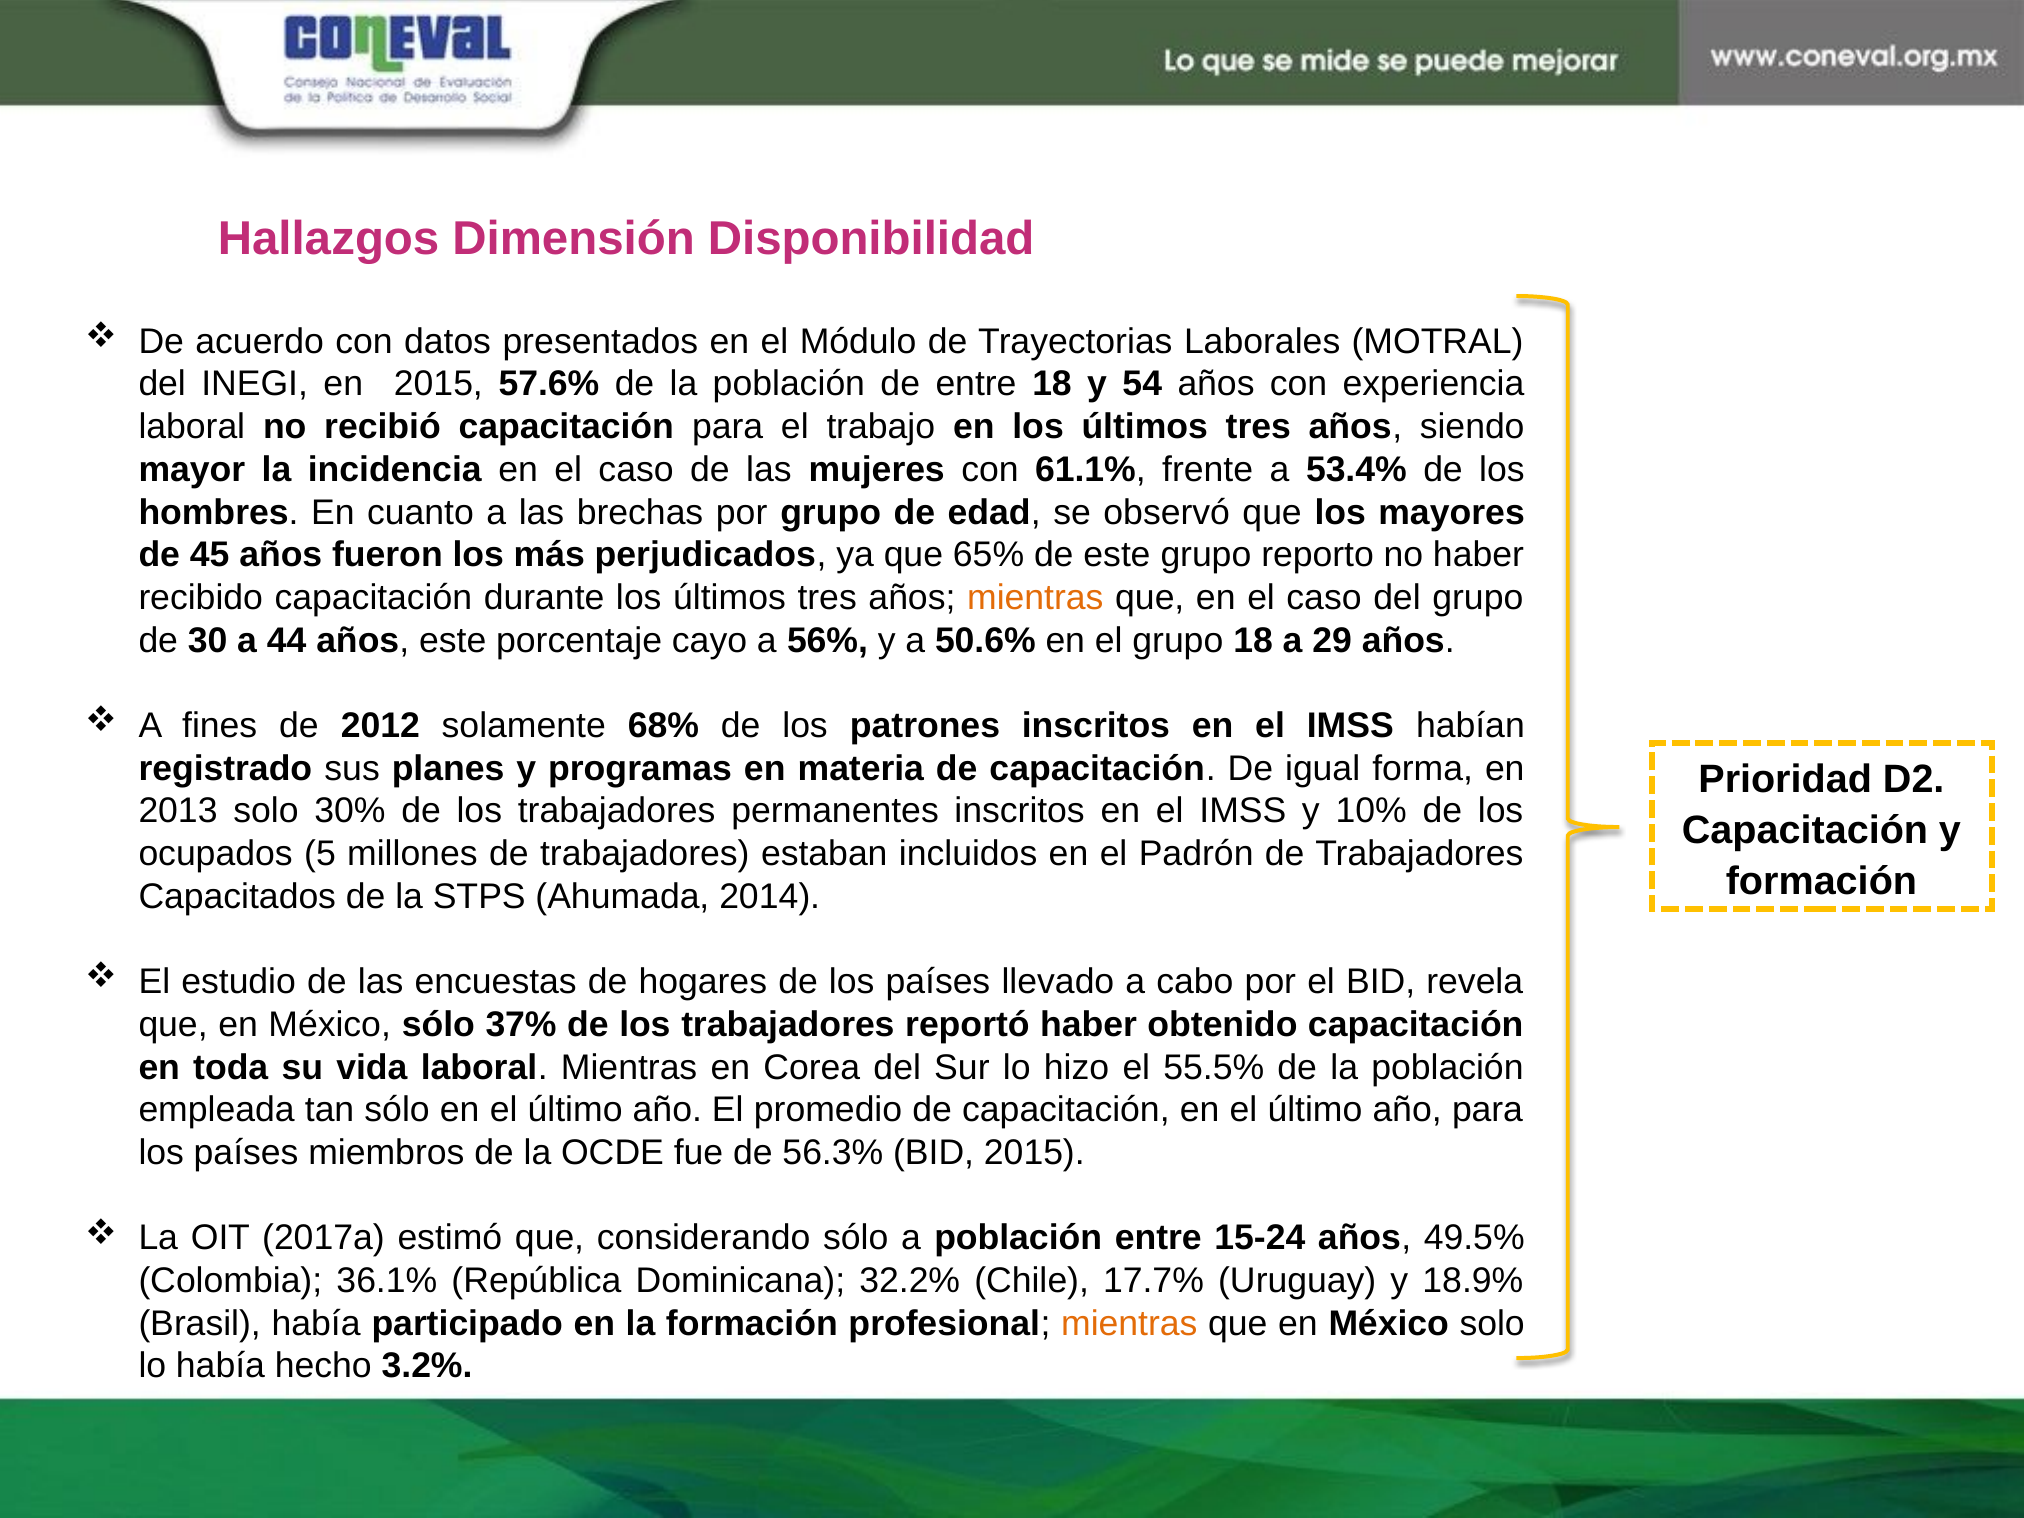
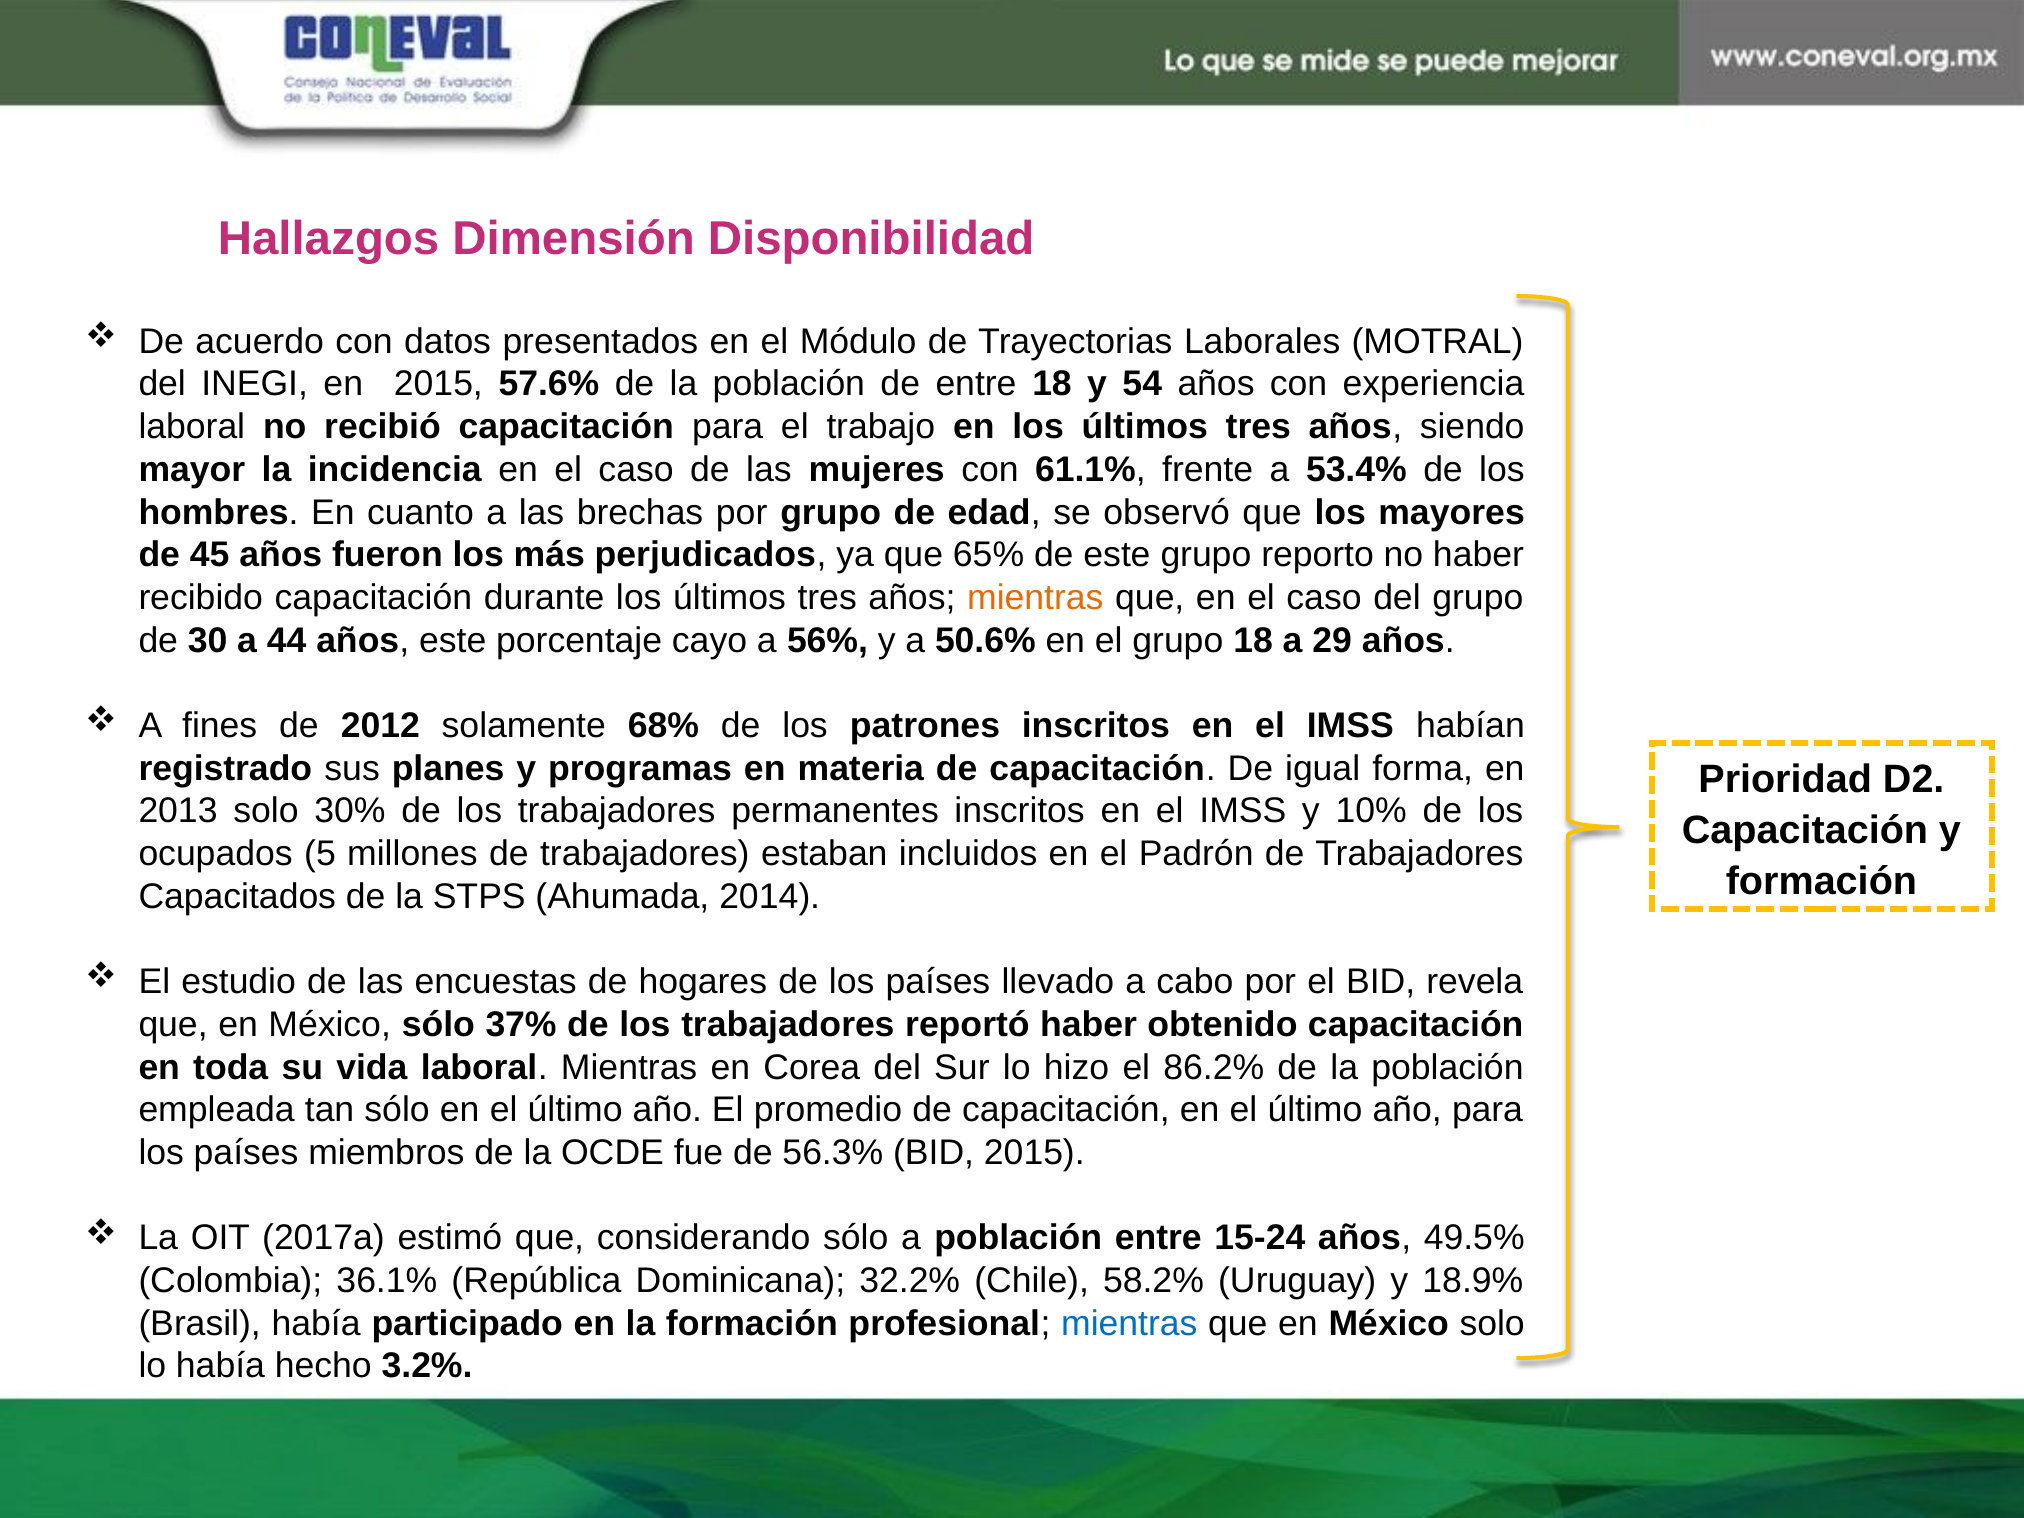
55.5%: 55.5% -> 86.2%
17.7%: 17.7% -> 58.2%
mientras at (1129, 1323) colour: orange -> blue
